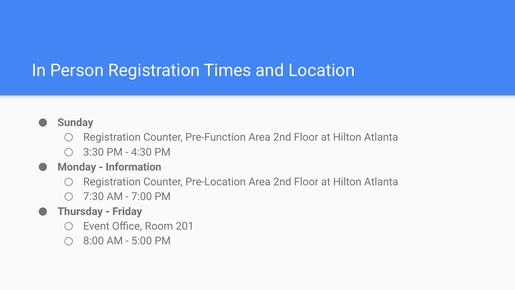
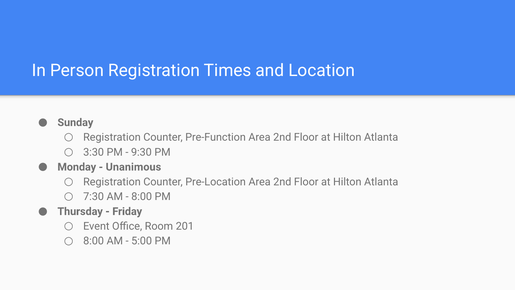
4:30: 4:30 -> 9:30
Information: Information -> Unanimous
7:00 at (142, 196): 7:00 -> 8:00
